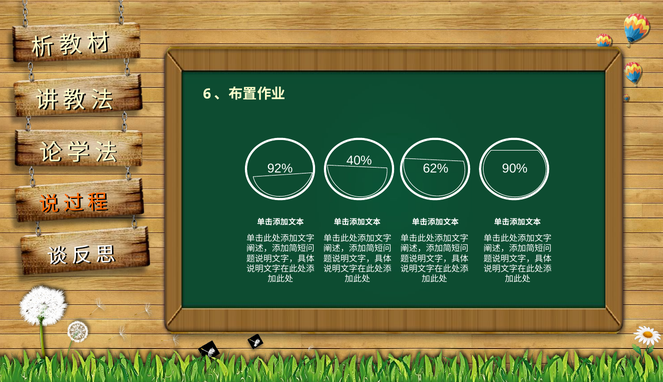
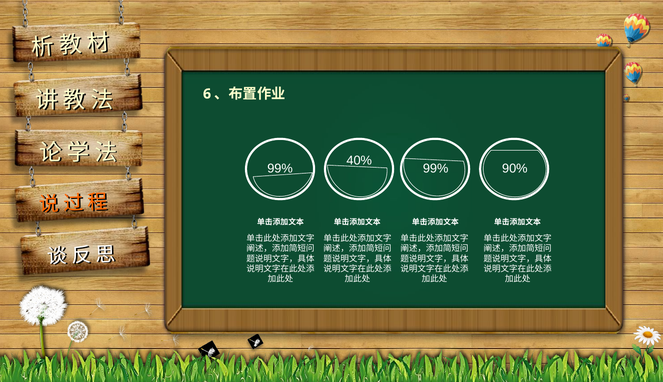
92% at (280, 169): 92% -> 99%
62% at (436, 169): 62% -> 99%
